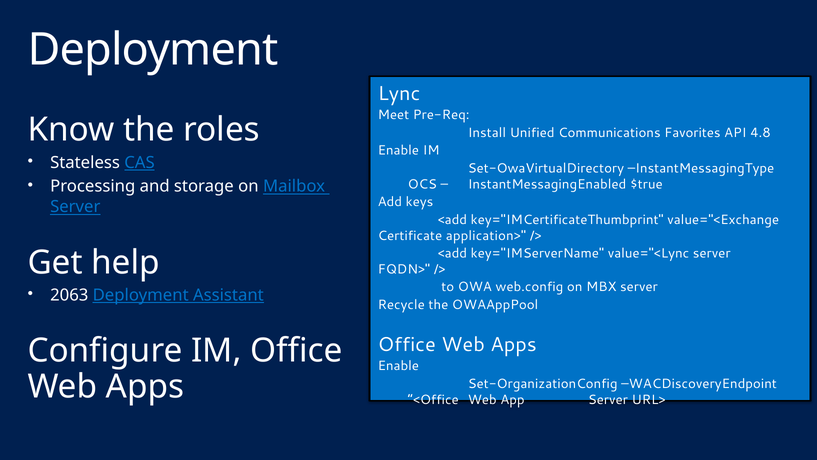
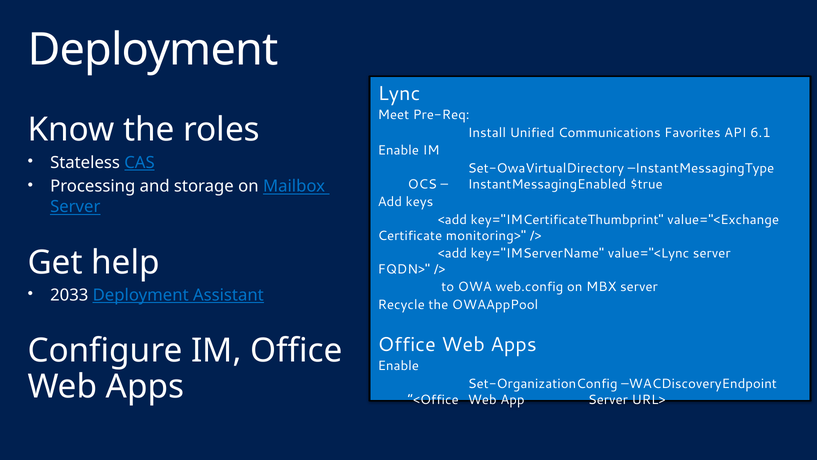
4.8: 4.8 -> 6.1
application>: application> -> monitoring>
2063: 2063 -> 2033
